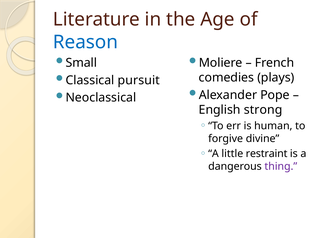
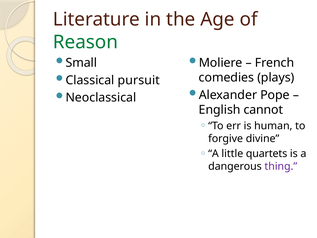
Reason colour: blue -> green
strong: strong -> cannot
restraint: restraint -> quartets
